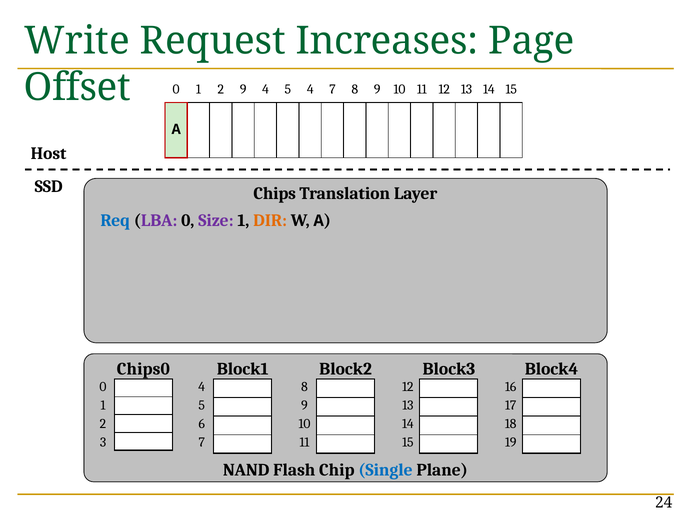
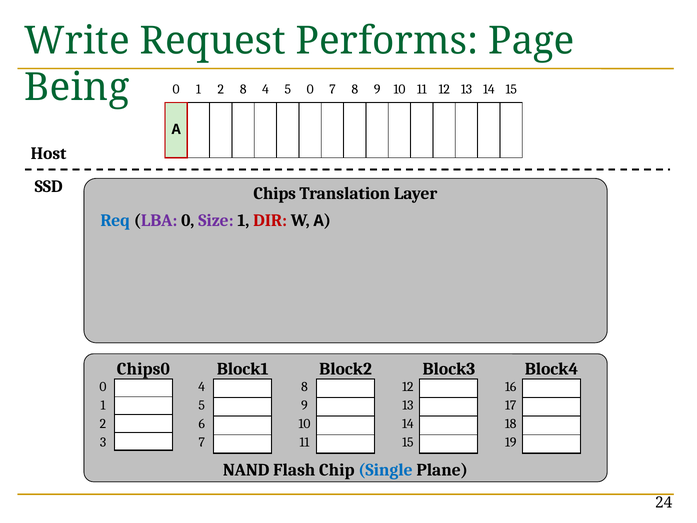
Increases: Increases -> Performs
Offset: Offset -> Being
2 9: 9 -> 8
5 4: 4 -> 0
DIR colour: orange -> red
